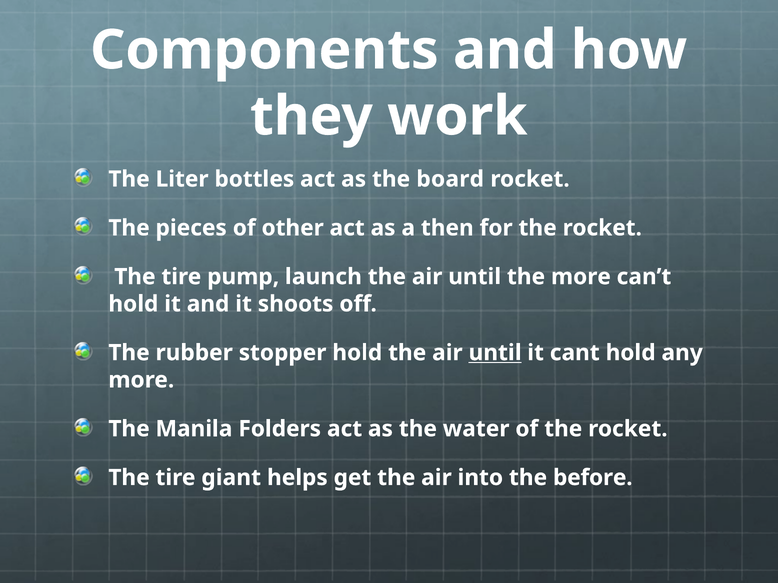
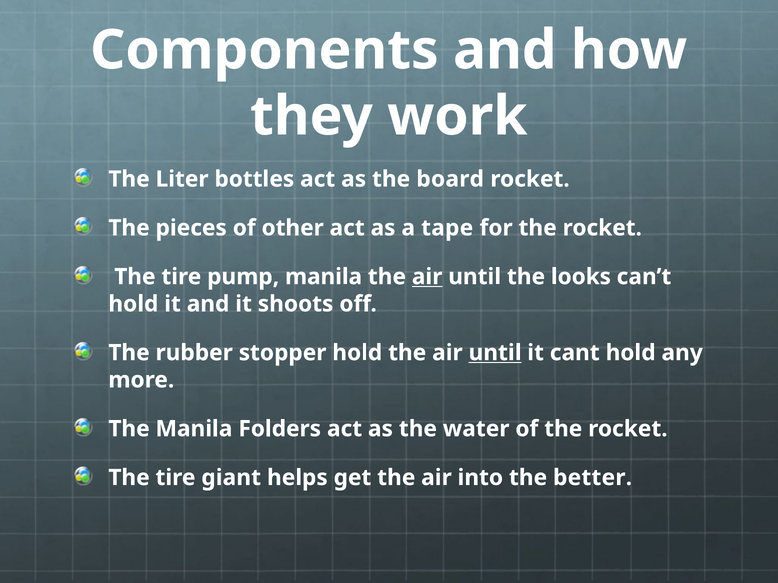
then: then -> tape
pump launch: launch -> manila
air at (427, 277) underline: none -> present
the more: more -> looks
before: before -> better
